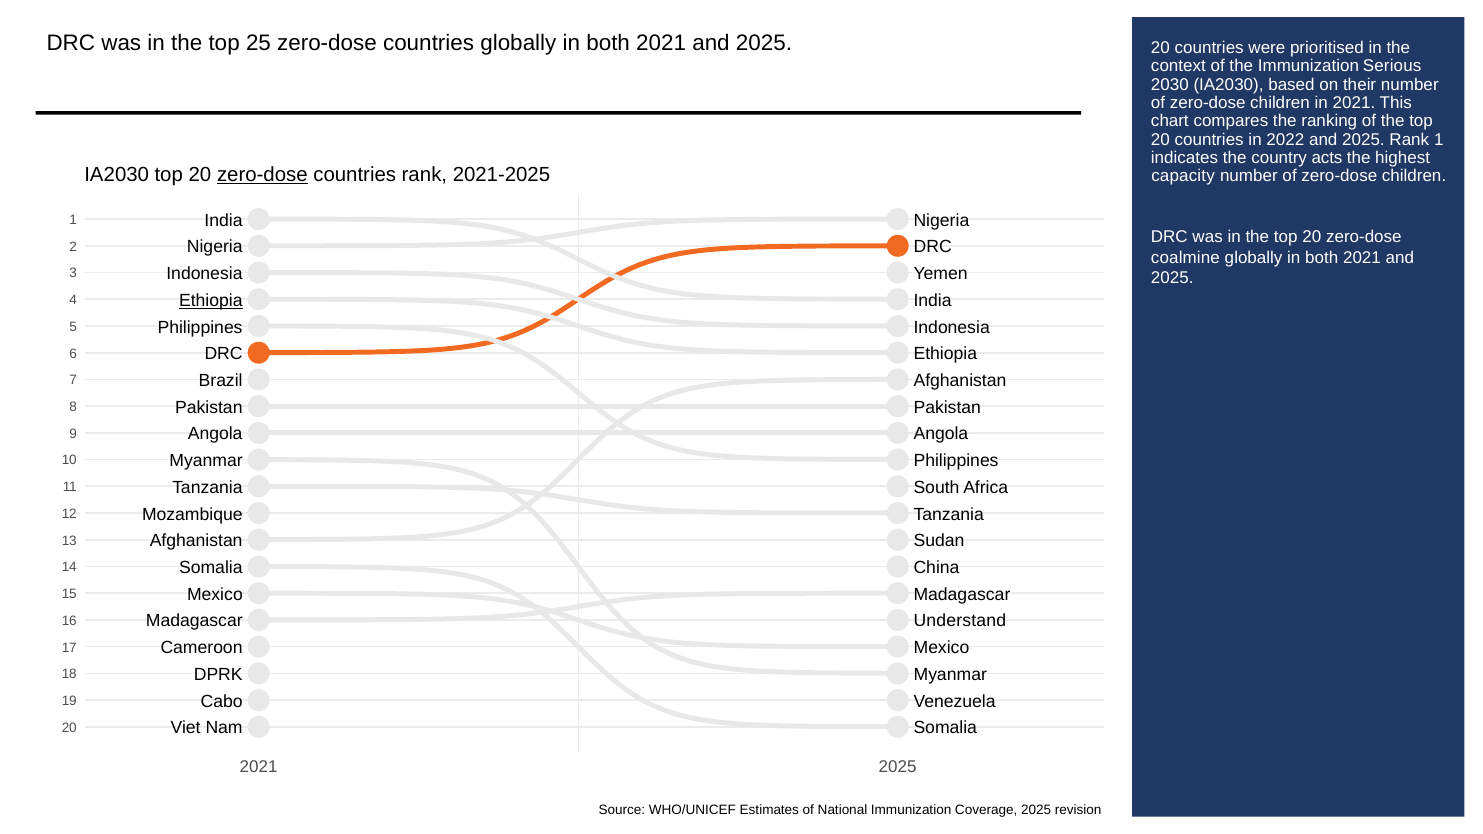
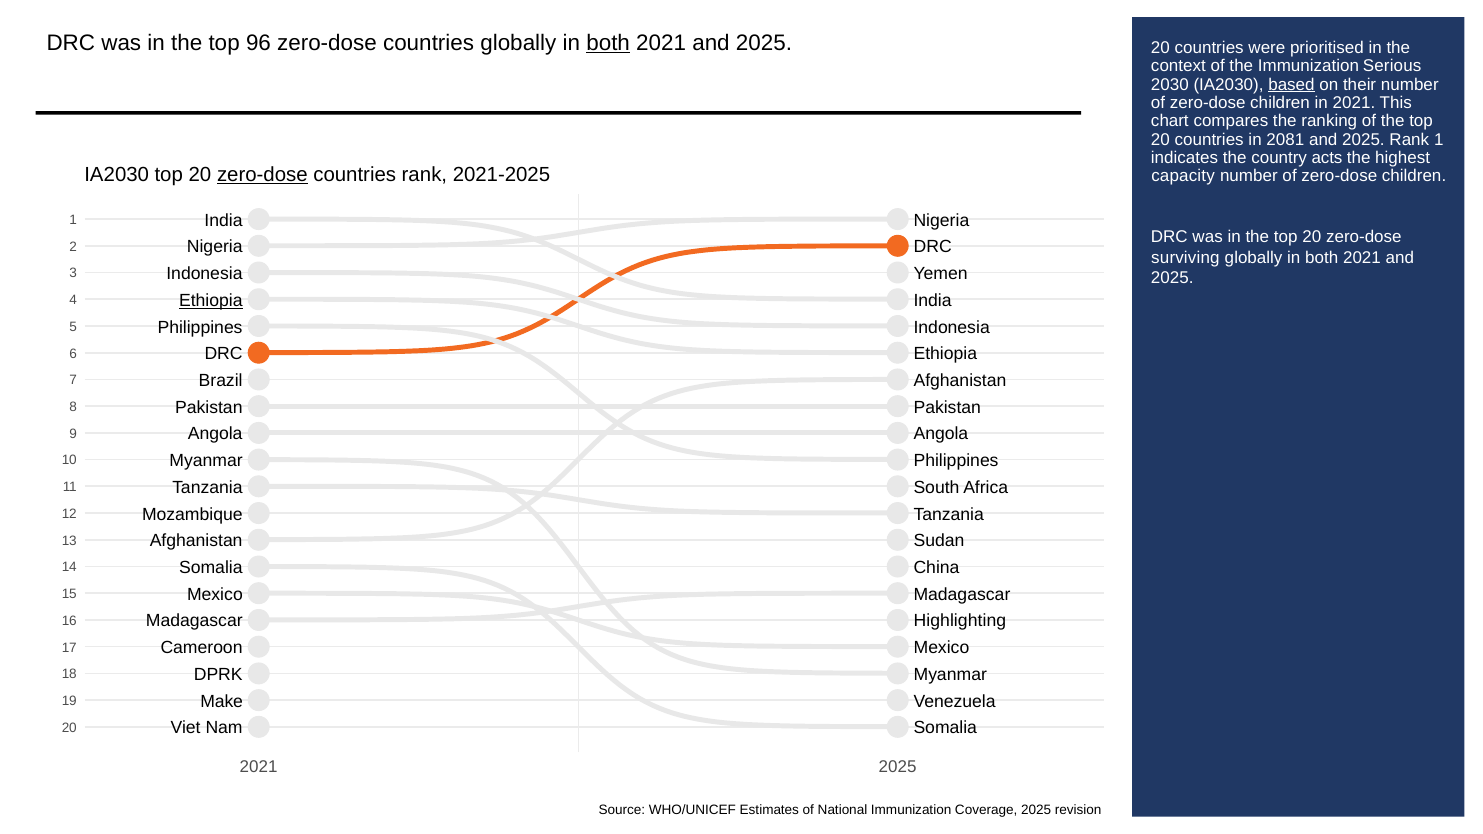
25: 25 -> 96
both at (608, 43) underline: none -> present
based underline: none -> present
2022: 2022 -> 2081
coalmine: coalmine -> surviving
Understand: Understand -> Highlighting
Cabo: Cabo -> Make
